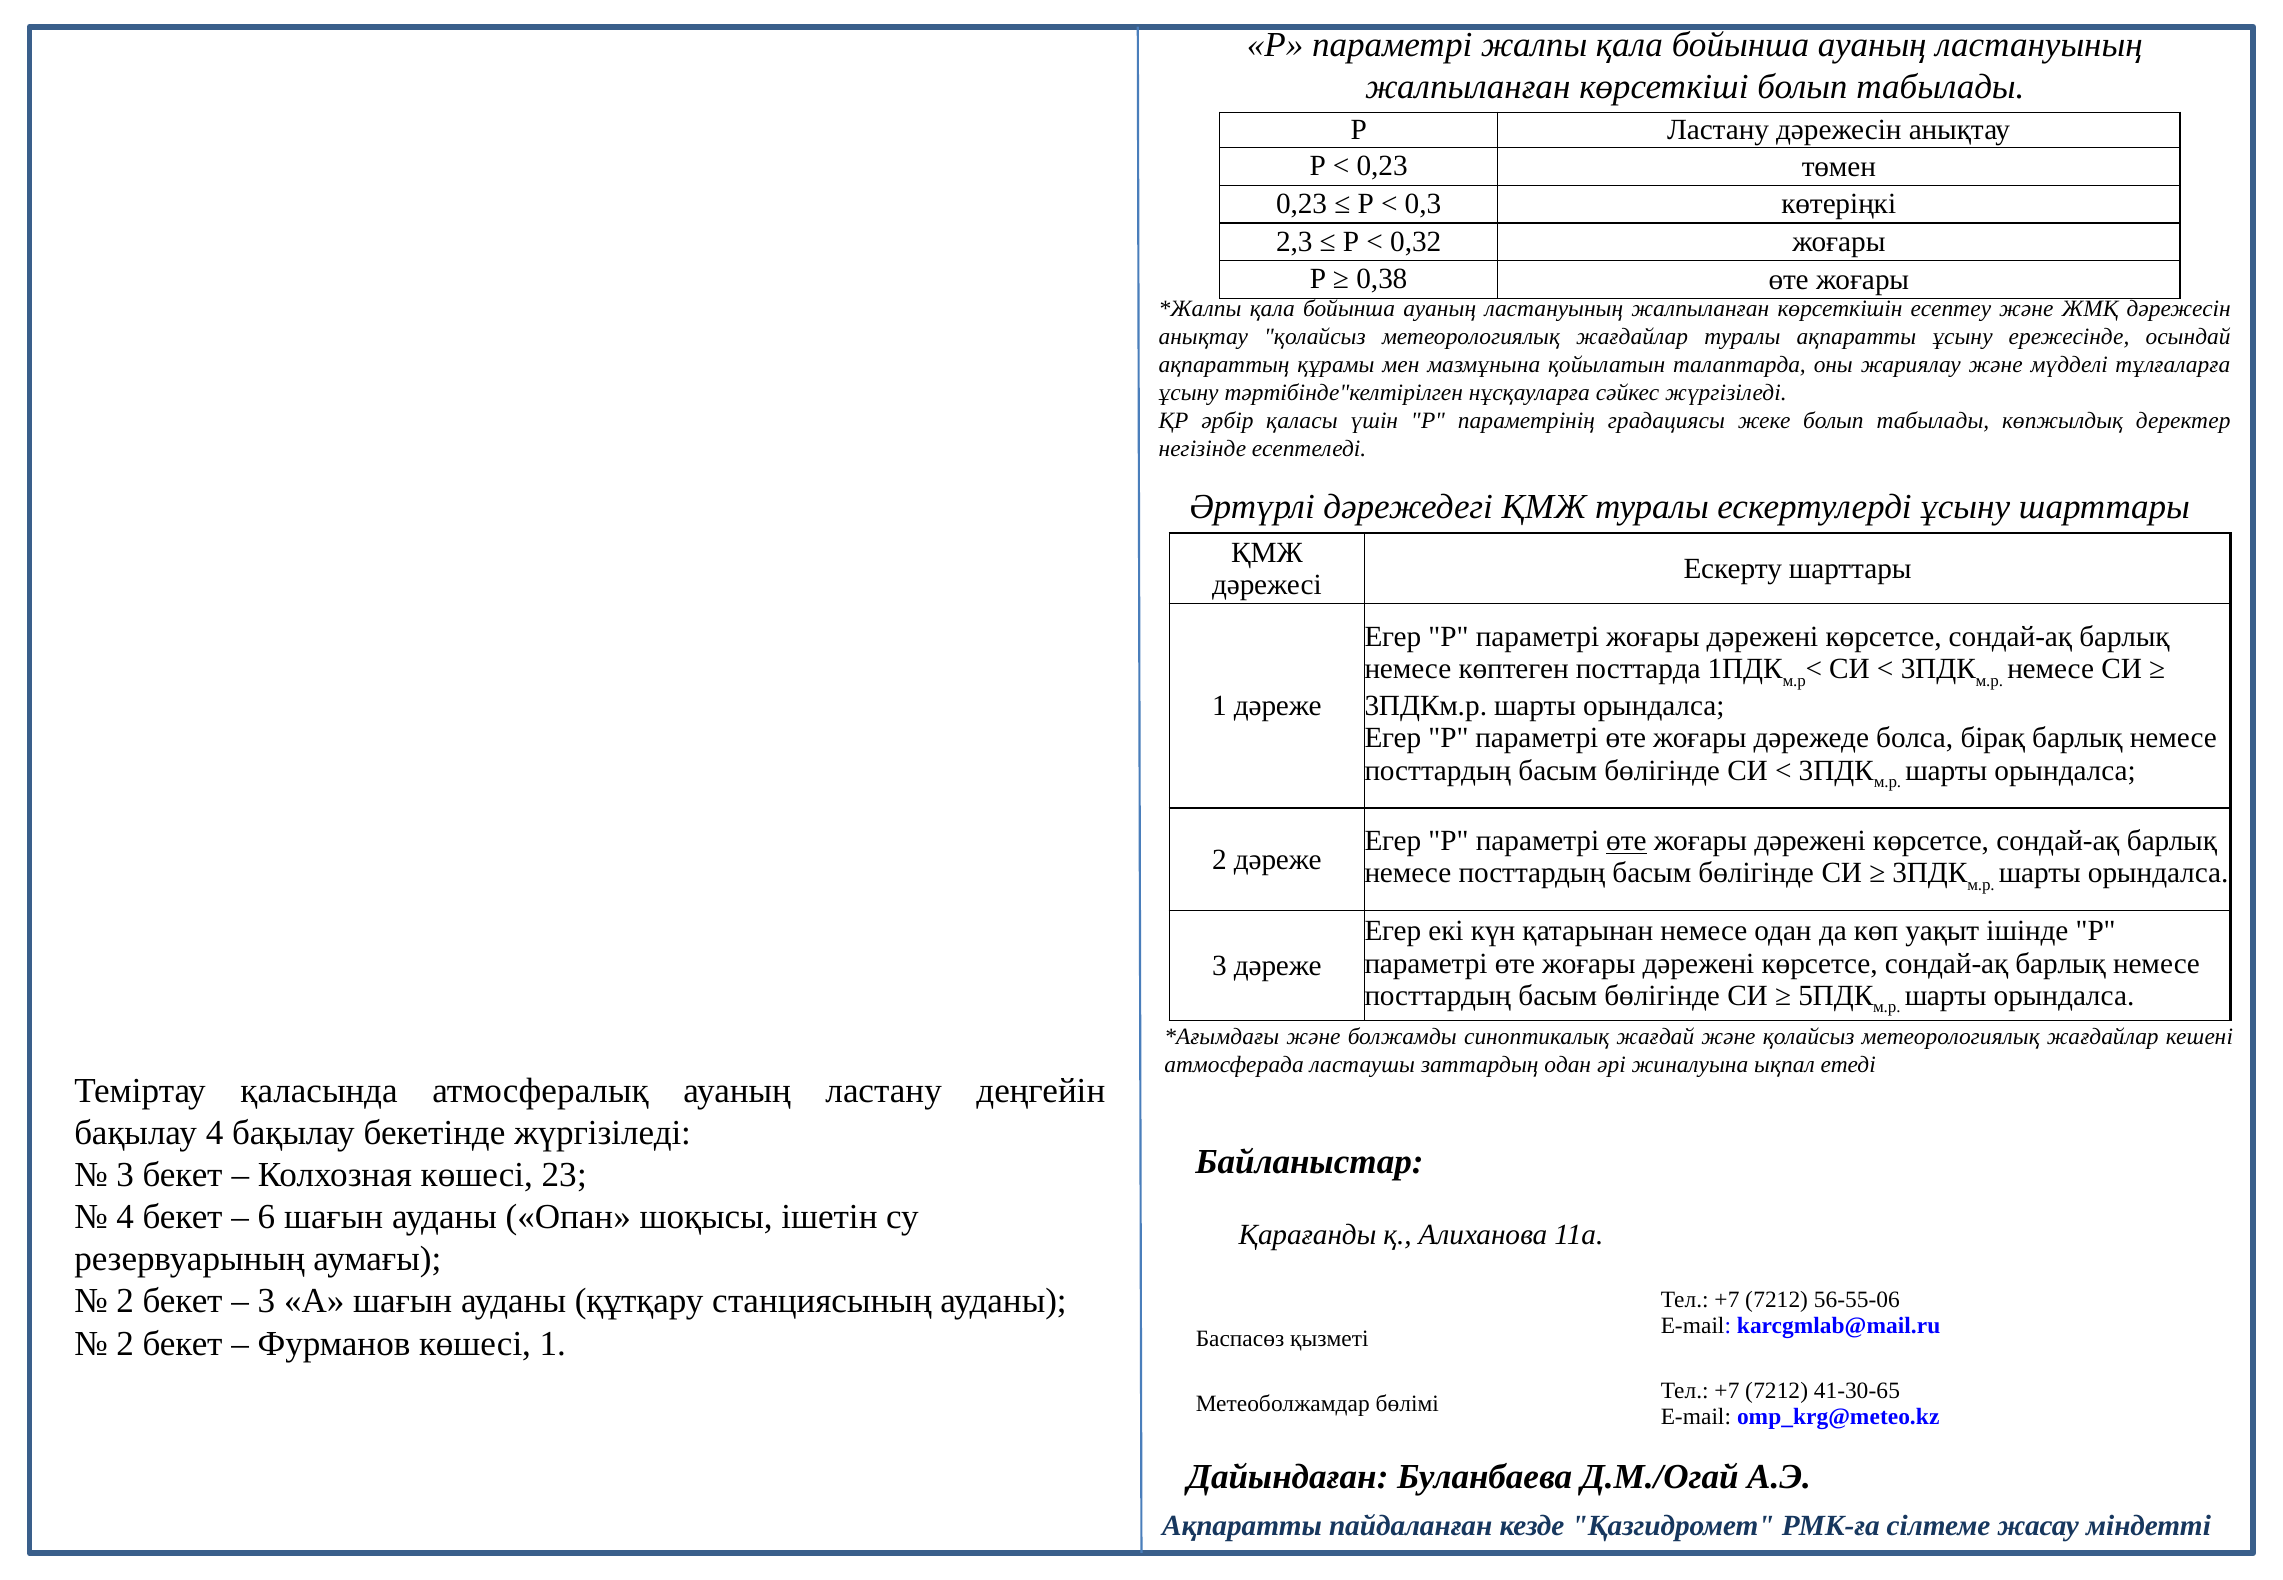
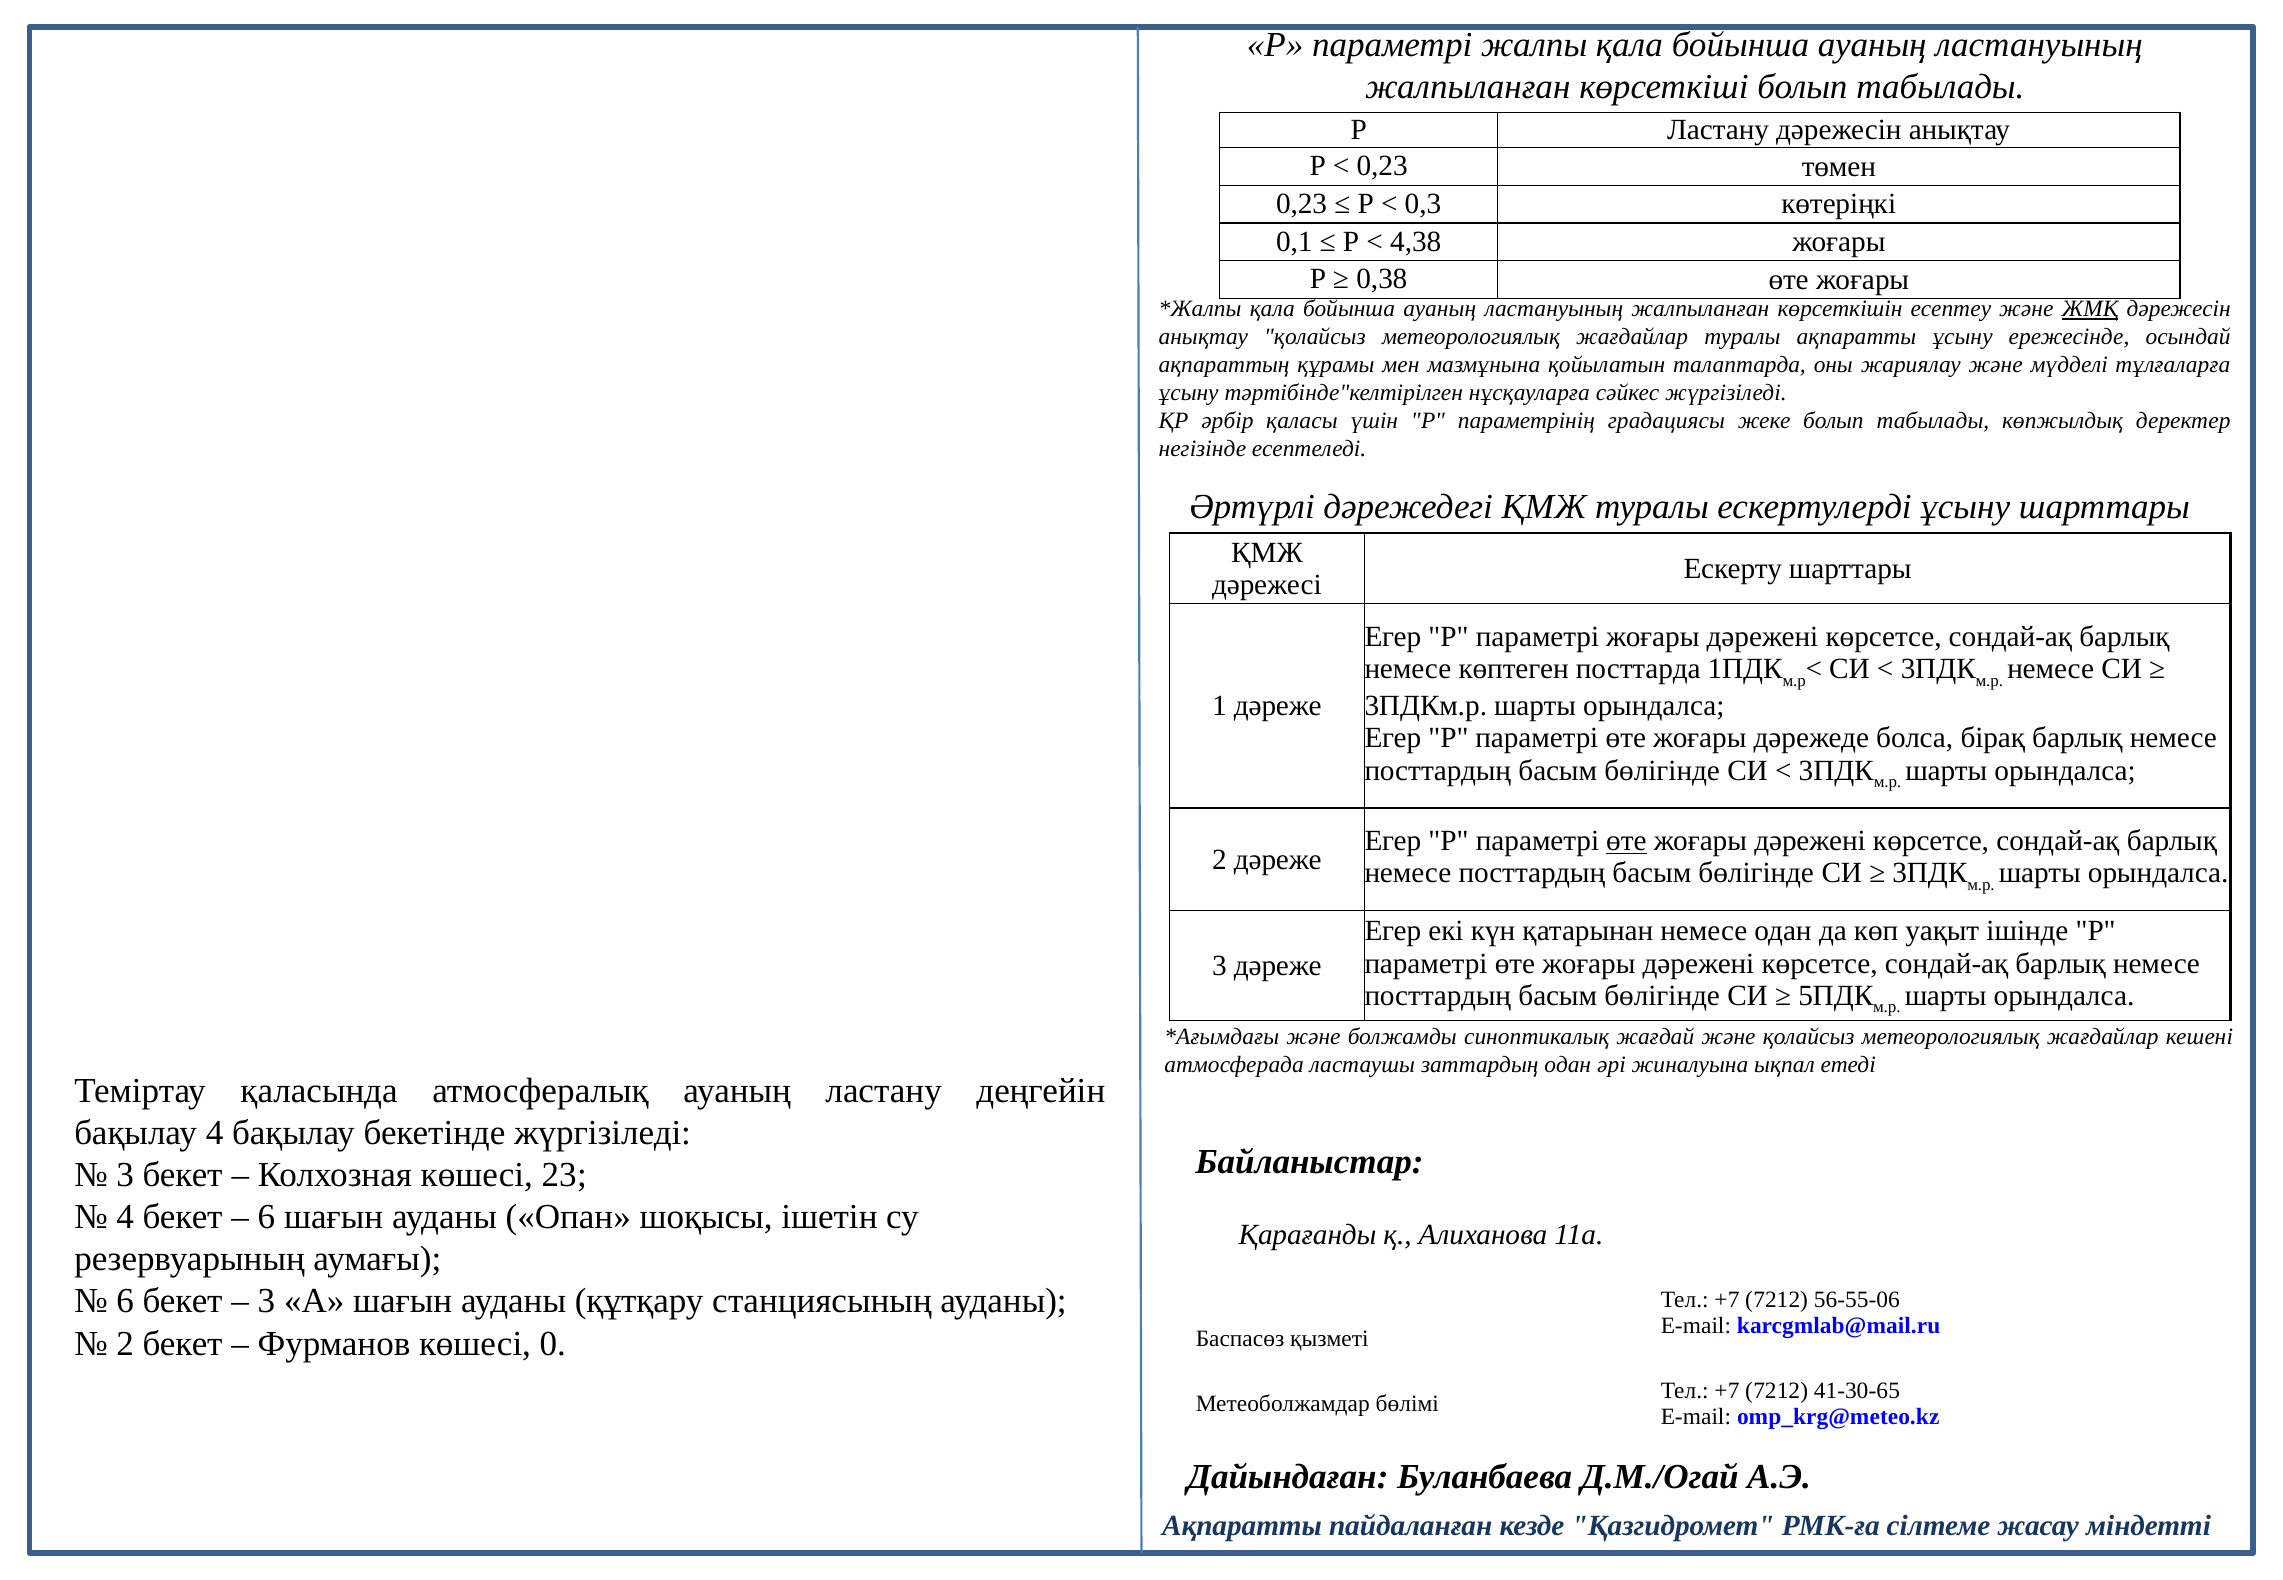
2,3: 2,3 -> 0,1
0,32: 0,32 -> 4,38
ЖМҚ underline: none -> present
2 at (125, 1302): 2 -> 6
көшесі 1: 1 -> 0
